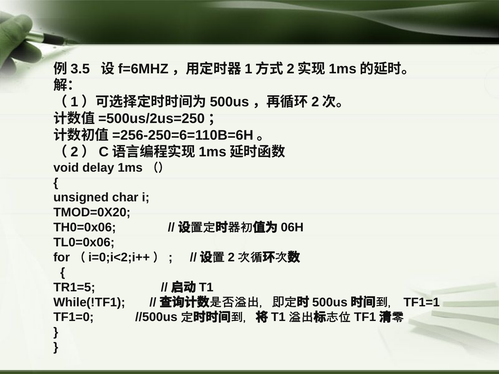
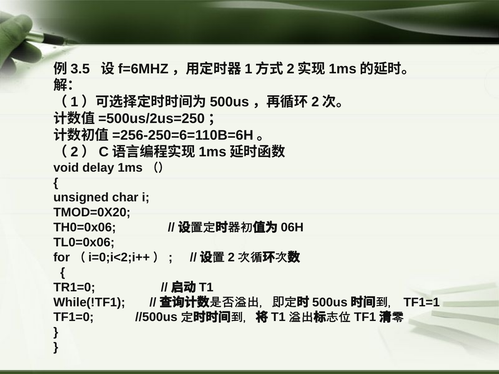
TR1=5: TR1=5 -> TR1=0
